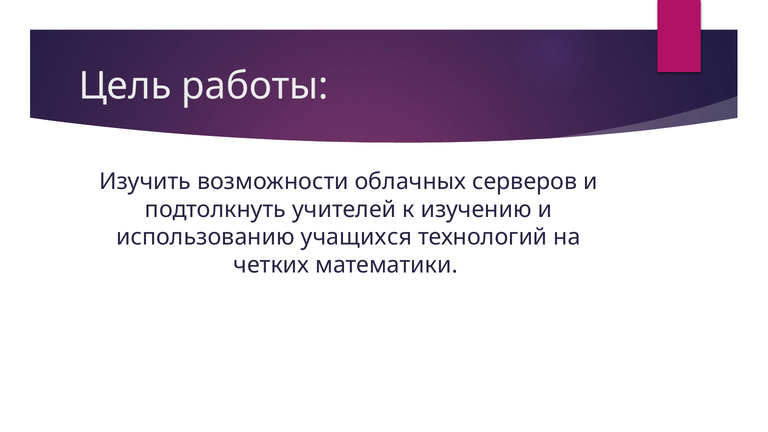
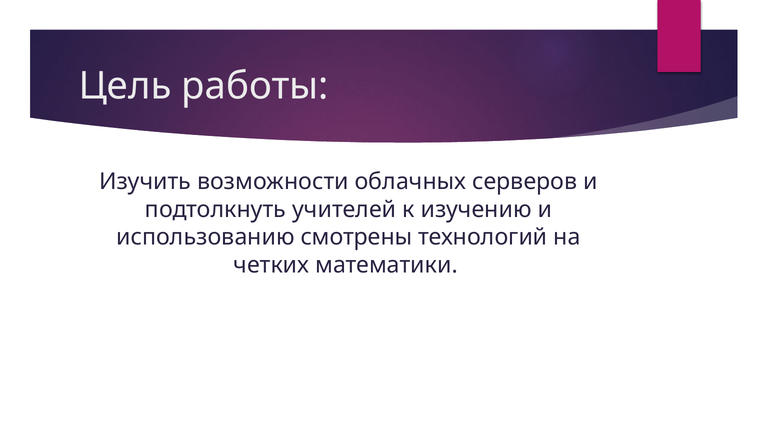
учащихся: учащихся -> смотрены
